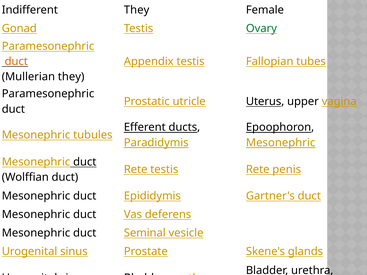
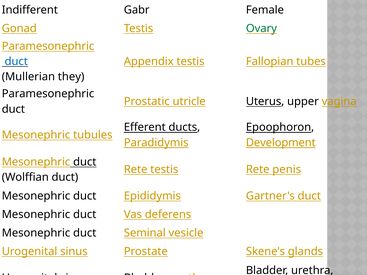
Indifferent They: They -> Gabr
duct at (16, 61) colour: orange -> blue
Mesonephric at (281, 143): Mesonephric -> Development
